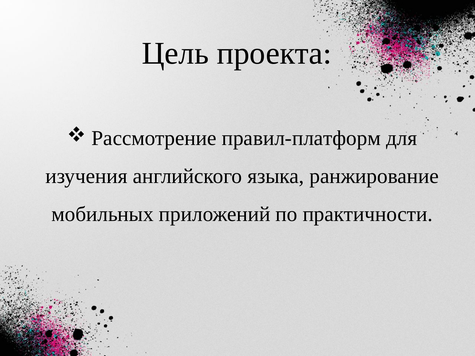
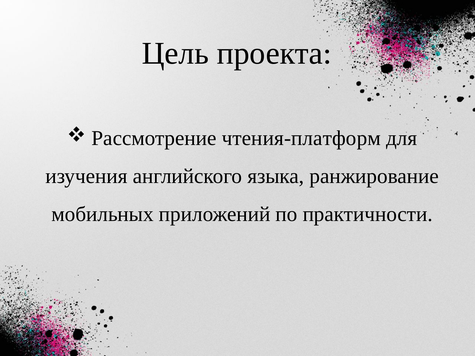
правил-платформ: правил-платформ -> чтения-платформ
